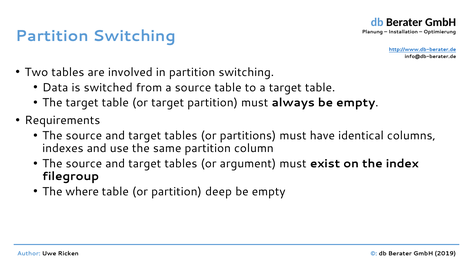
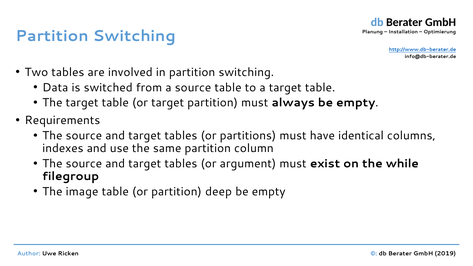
index: index -> while
where: where -> image
